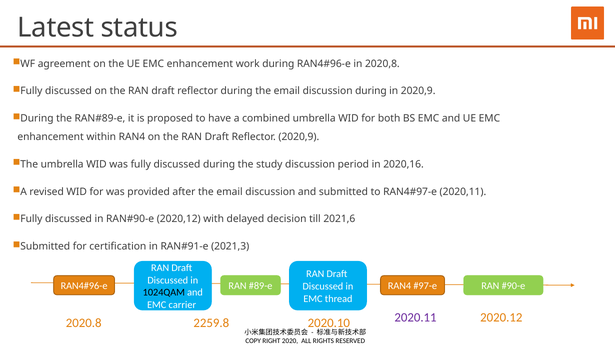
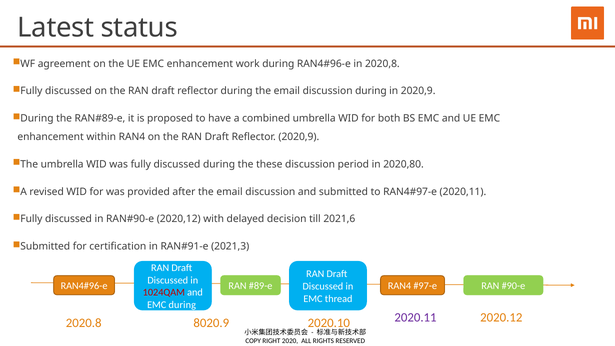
study: study -> these
2020,16: 2020,16 -> 2020,80
1024QAM colour: black -> red
EMC carrier: carrier -> during
2259.8: 2259.8 -> 8020.9
